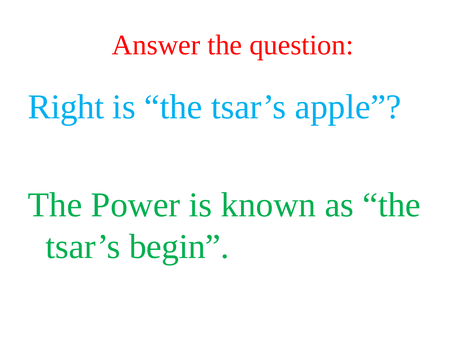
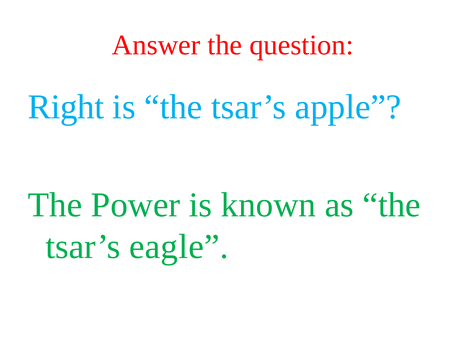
begin: begin -> eagle
